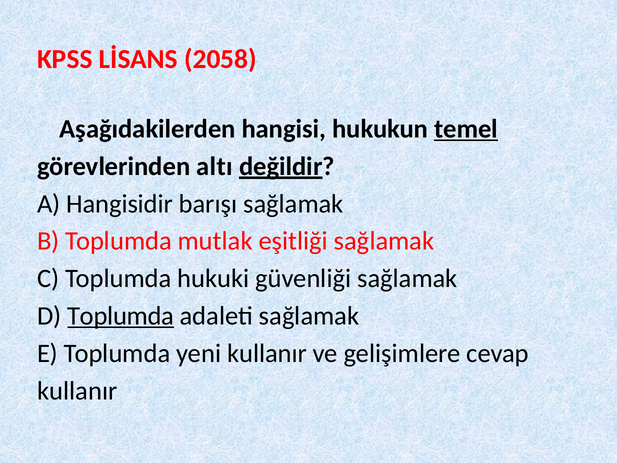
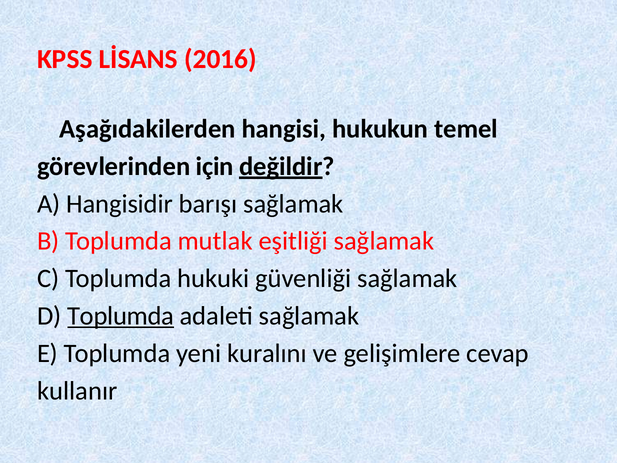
2058: 2058 -> 2016
temel underline: present -> none
altı: altı -> için
yeni kullanır: kullanır -> kuralını
